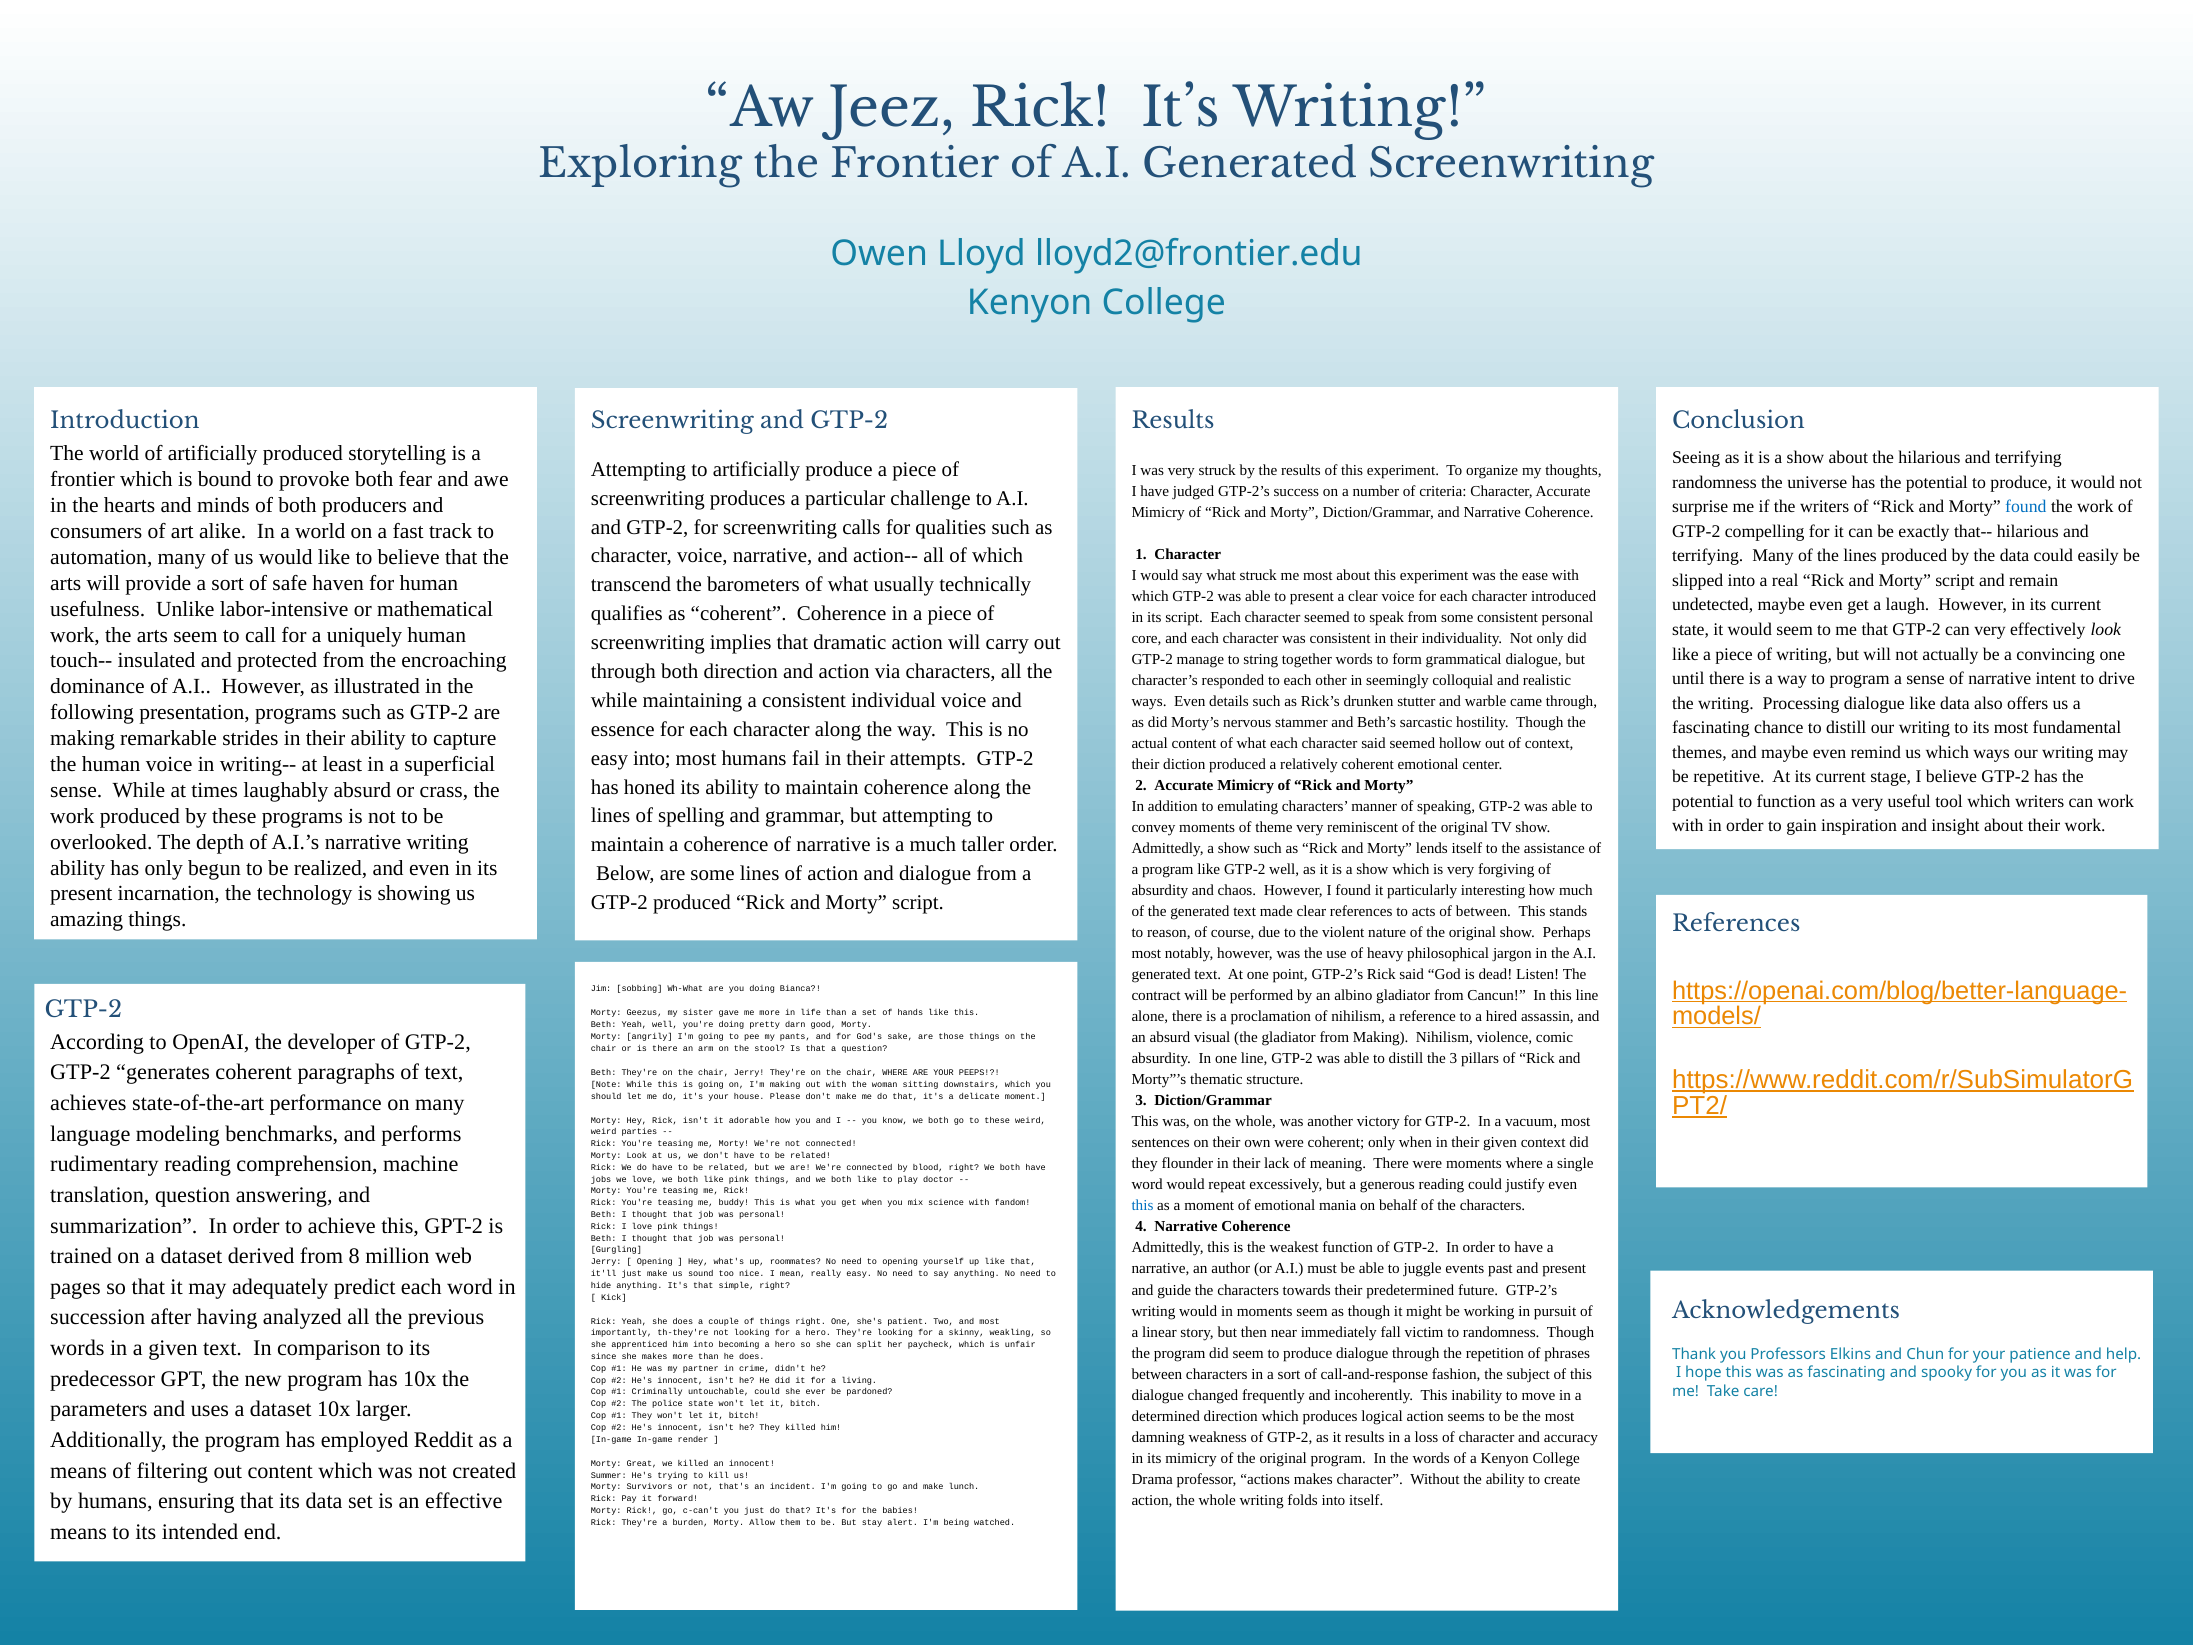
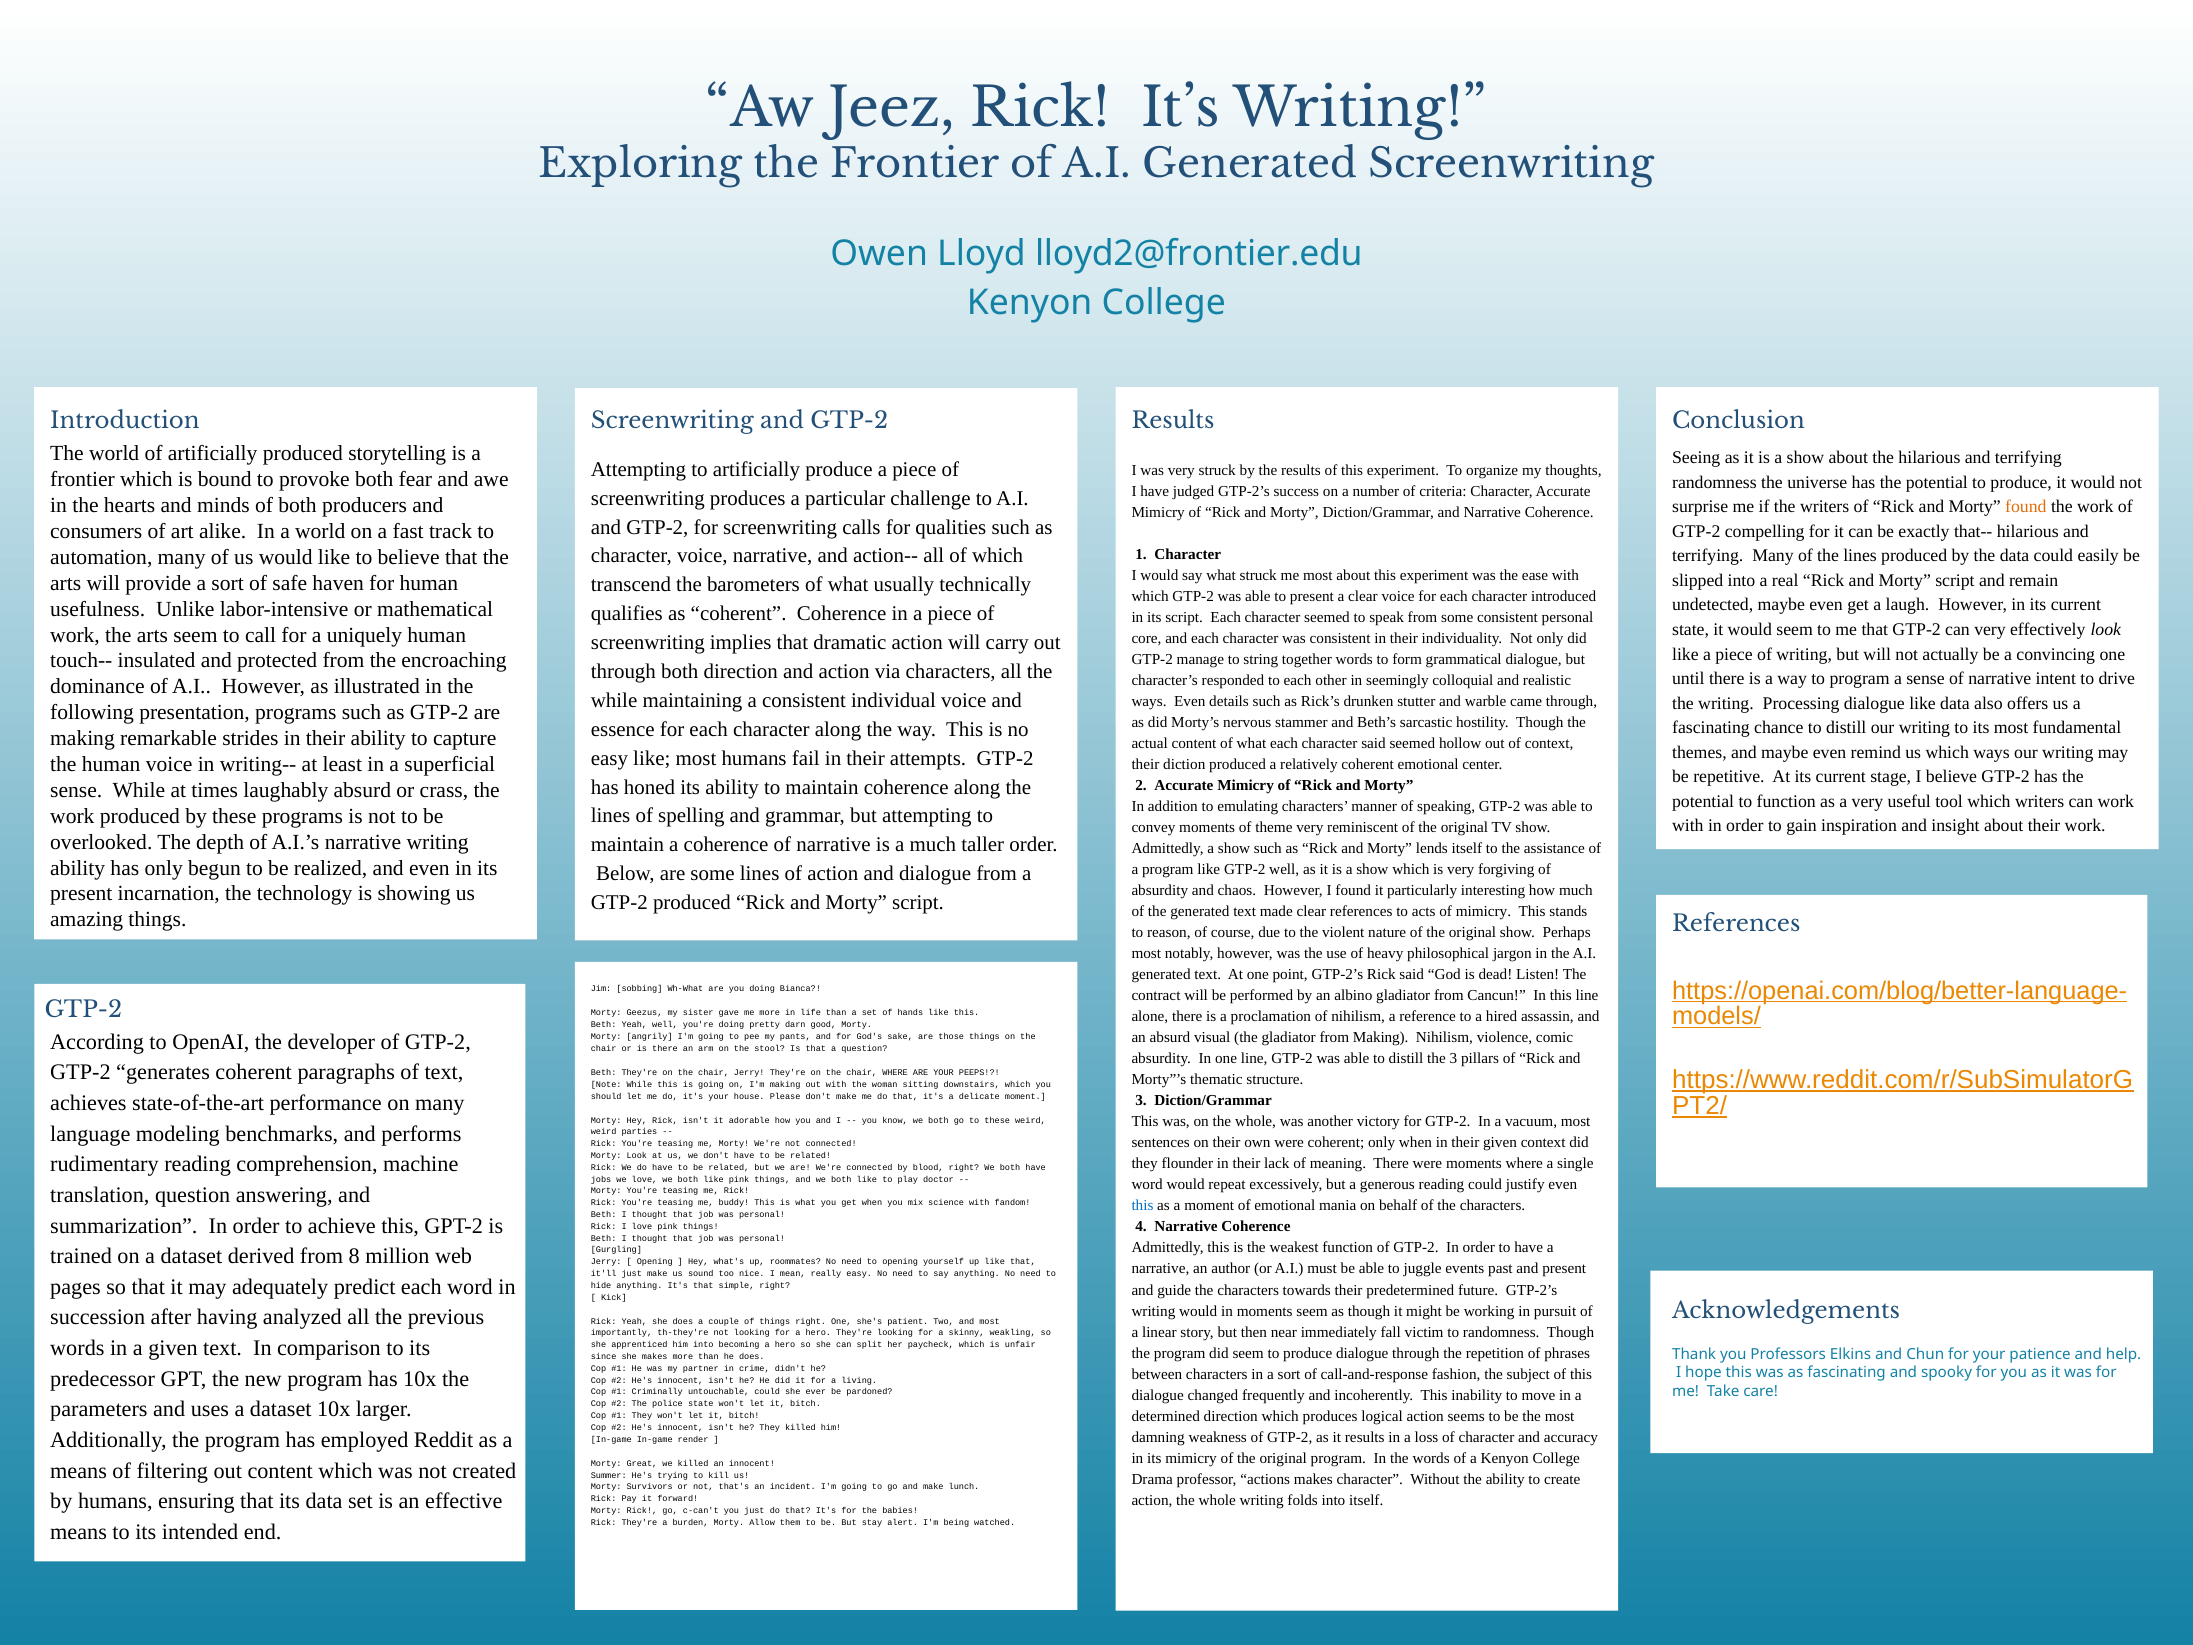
found at (2026, 507) colour: blue -> orange
easy into: into -> like
of between: between -> mimicry
